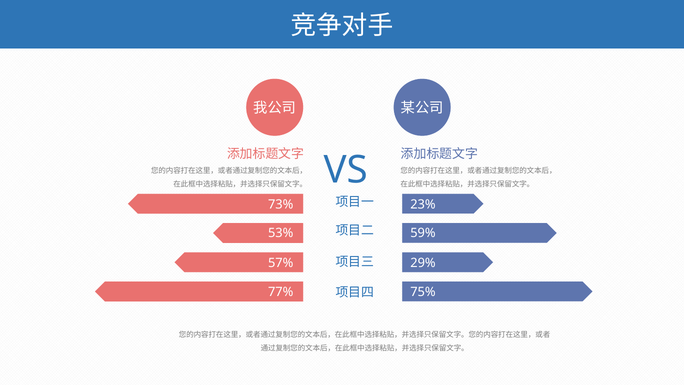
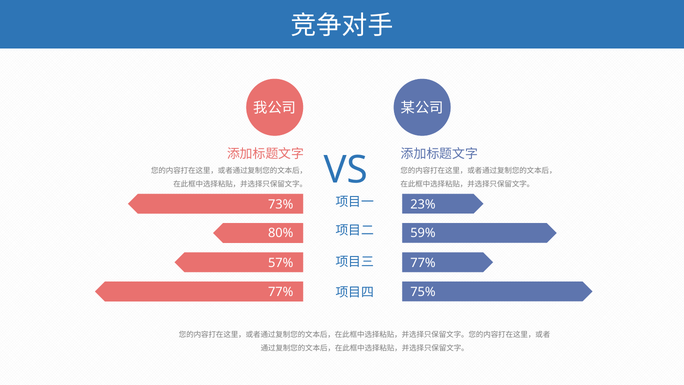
53%: 53% -> 80%
29% at (423, 263): 29% -> 77%
